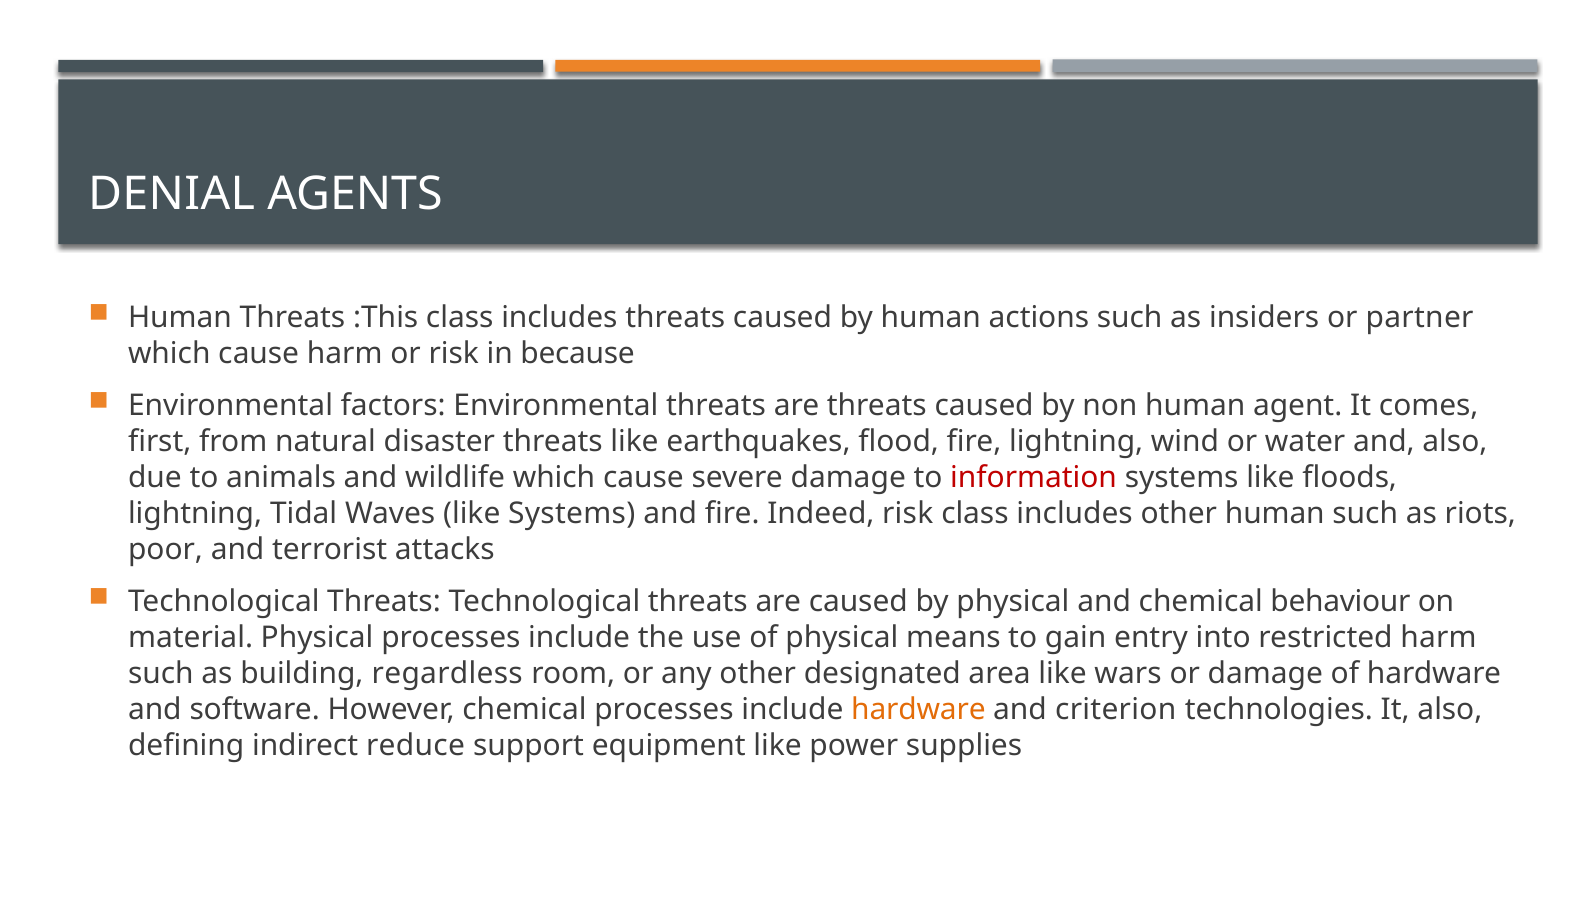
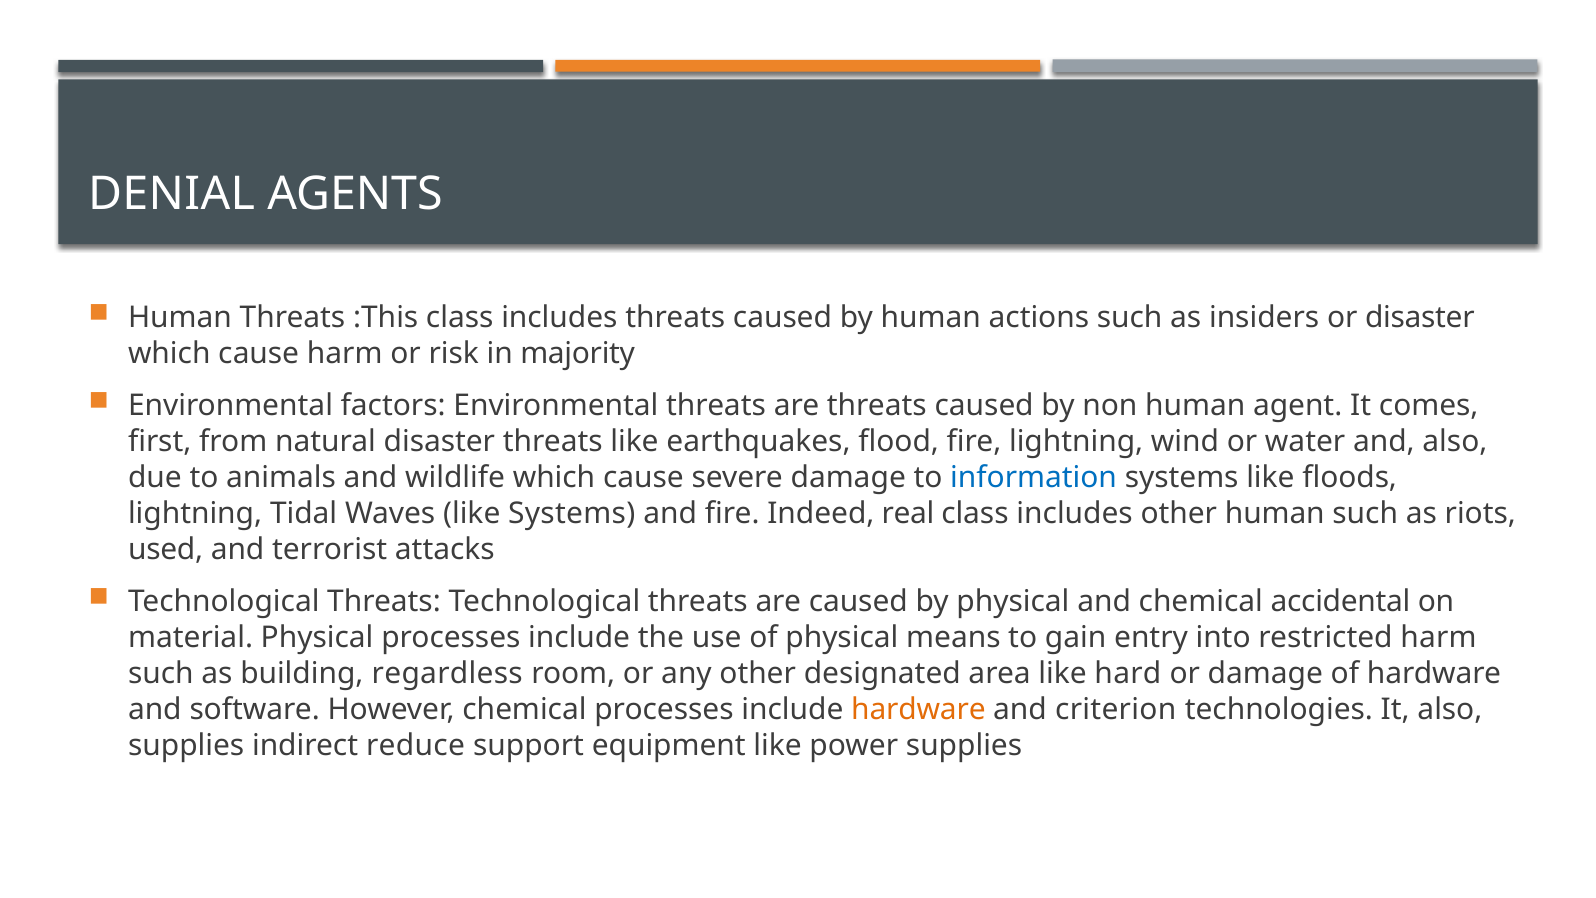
or partner: partner -> disaster
because: because -> majority
information colour: red -> blue
Indeed risk: risk -> real
poor: poor -> used
behaviour: behaviour -> accidental
wars: wars -> hard
defining at (186, 745): defining -> supplies
